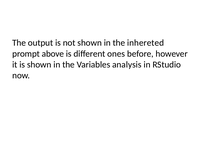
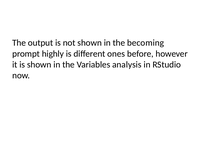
inhereted: inhereted -> becoming
above: above -> highly
